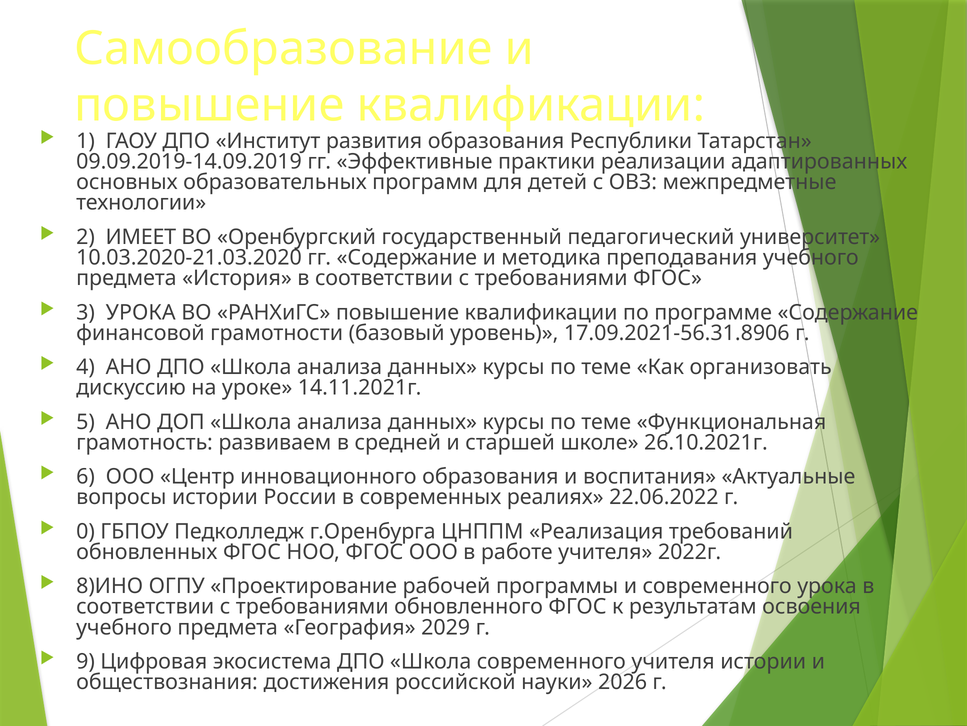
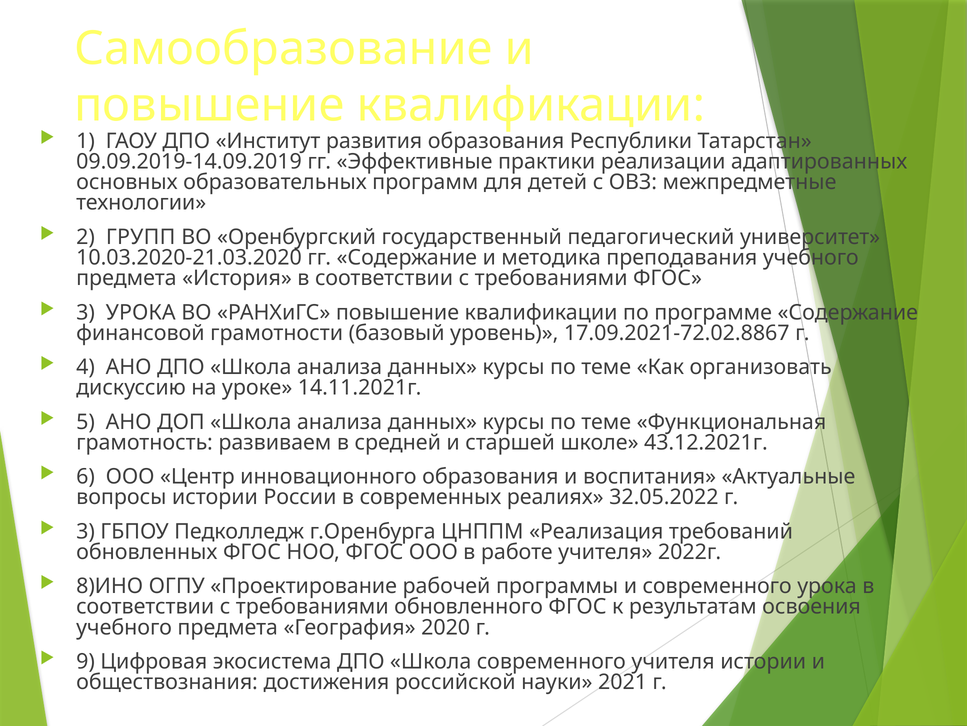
ИМЕЕТ: ИМЕЕТ -> ГРУПП
17.09.2021-56.31.8906: 17.09.2021-56.31.8906 -> 17.09.2021-72.02.8867
26.10.2021г: 26.10.2021г -> 43.12.2021г
22.06.2022: 22.06.2022 -> 32.05.2022
0 at (86, 531): 0 -> 3
2029: 2029 -> 2020
2026: 2026 -> 2021
